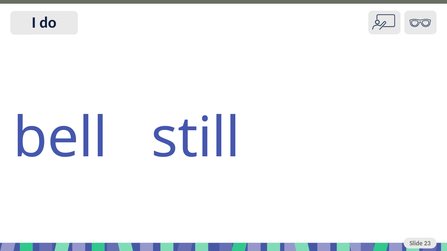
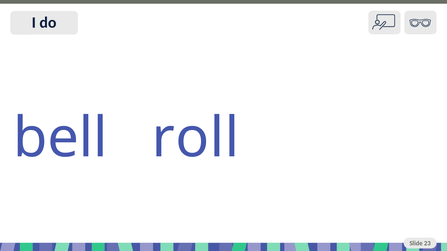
still: still -> roll
